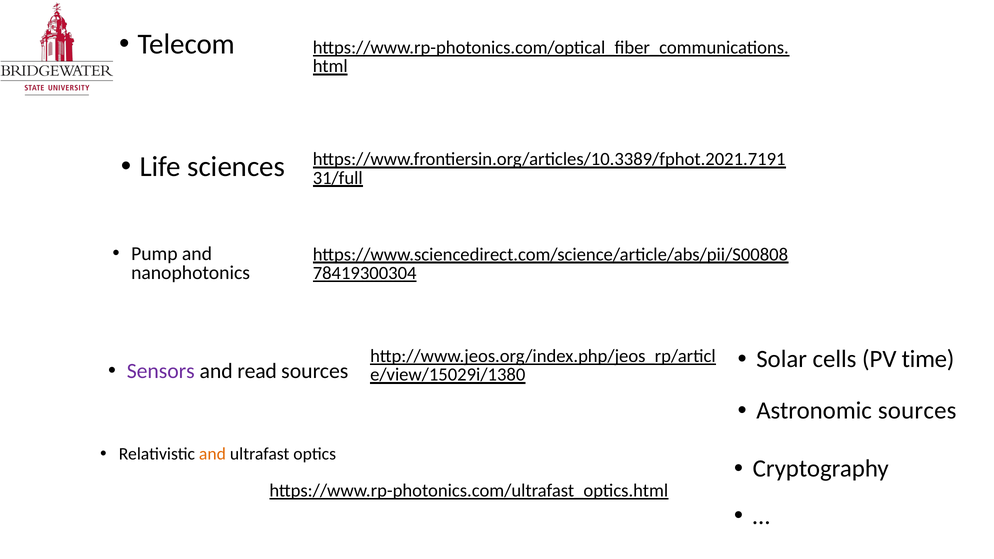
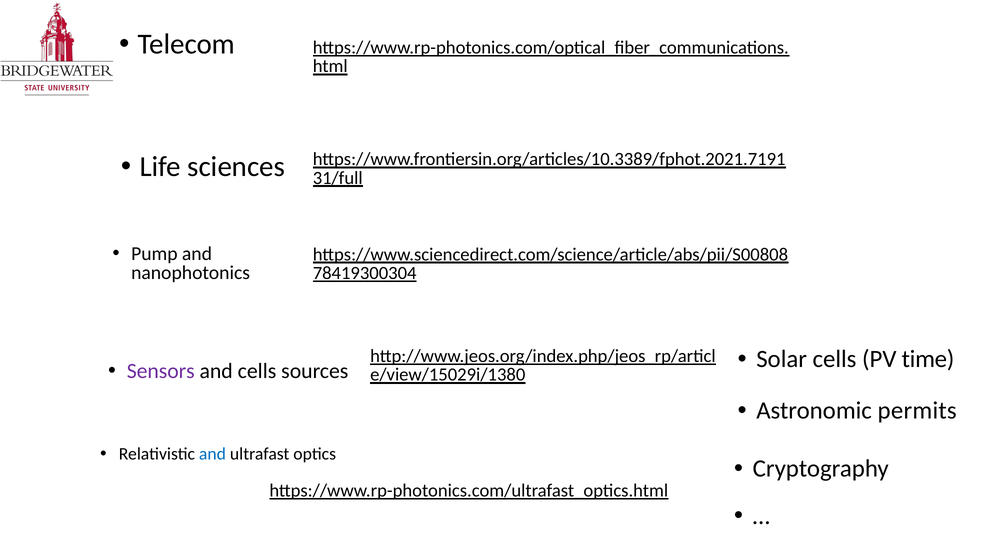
and read: read -> cells
Astronomic sources: sources -> permits
and at (212, 454) colour: orange -> blue
